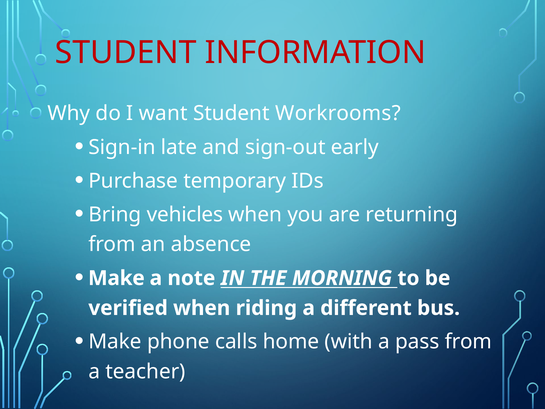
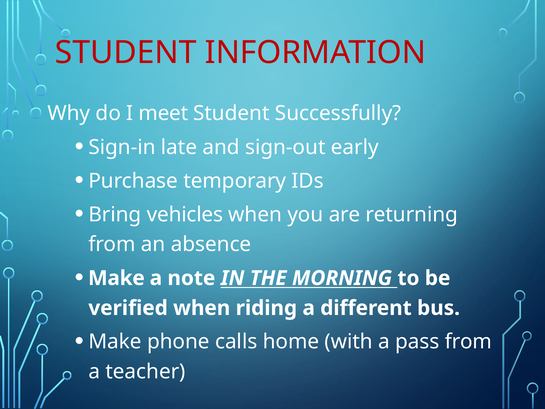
want: want -> meet
Workrooms: Workrooms -> Successfully
